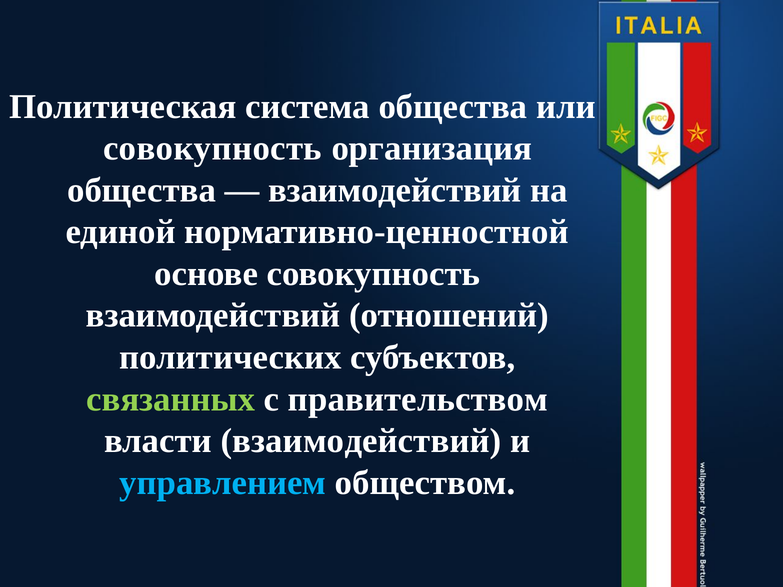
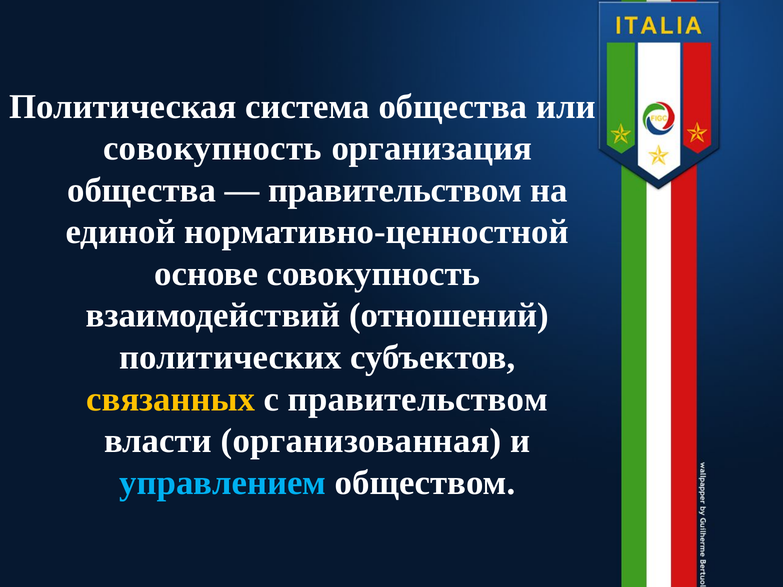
взаимодействий at (395, 190): взаимодействий -> правительством
связанных colour: light green -> yellow
власти взаимодействий: взаимодействий -> организованная
